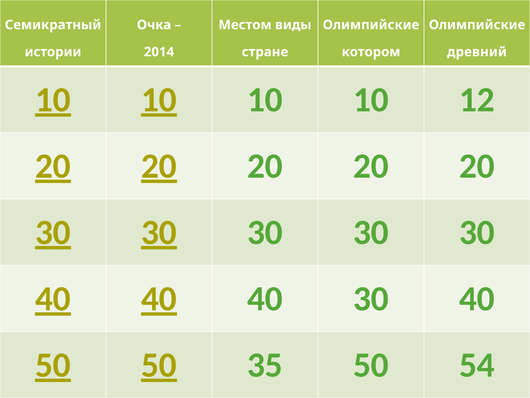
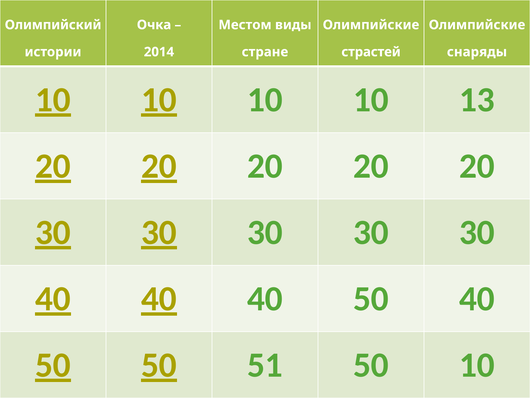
Семикратный: Семикратный -> Олимпийский
котором: котором -> страстей
древний: древний -> снаряды
12: 12 -> 13
30 at (371, 299): 30 -> 50
35: 35 -> 51
50 54: 54 -> 10
